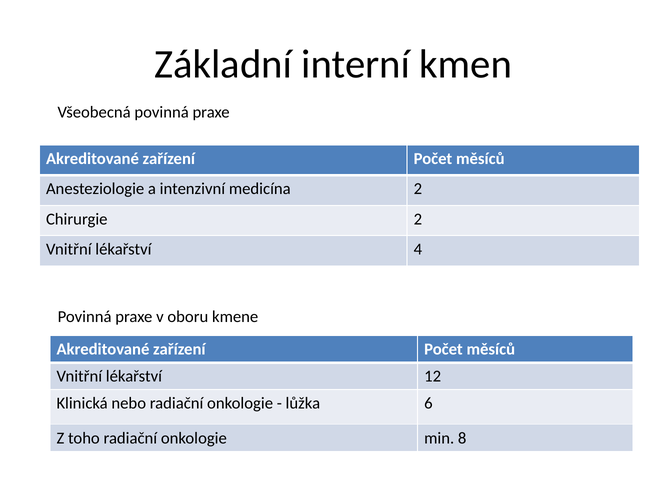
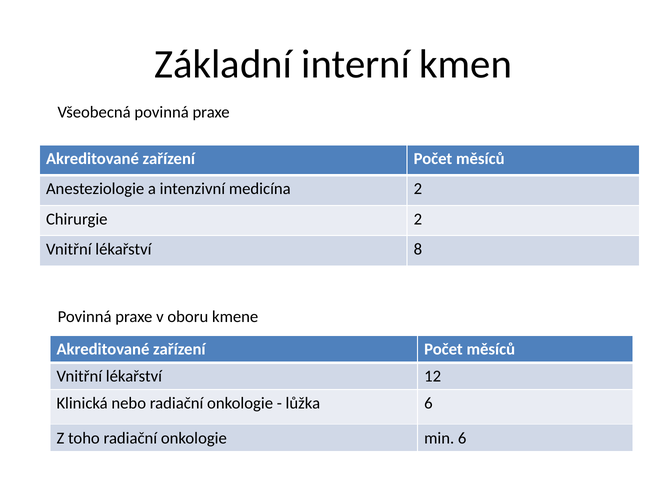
4: 4 -> 8
min 8: 8 -> 6
